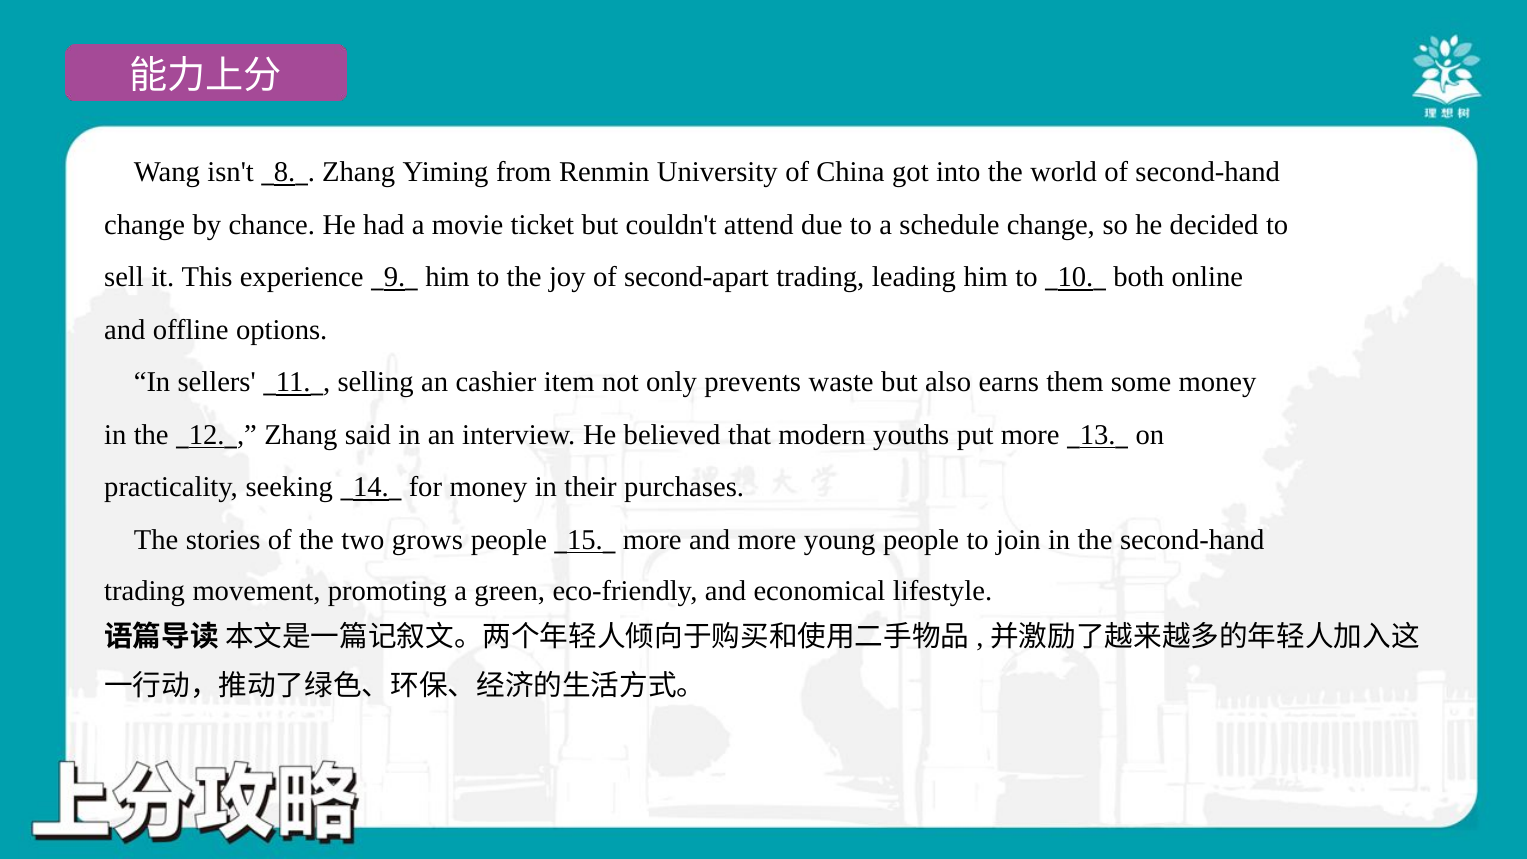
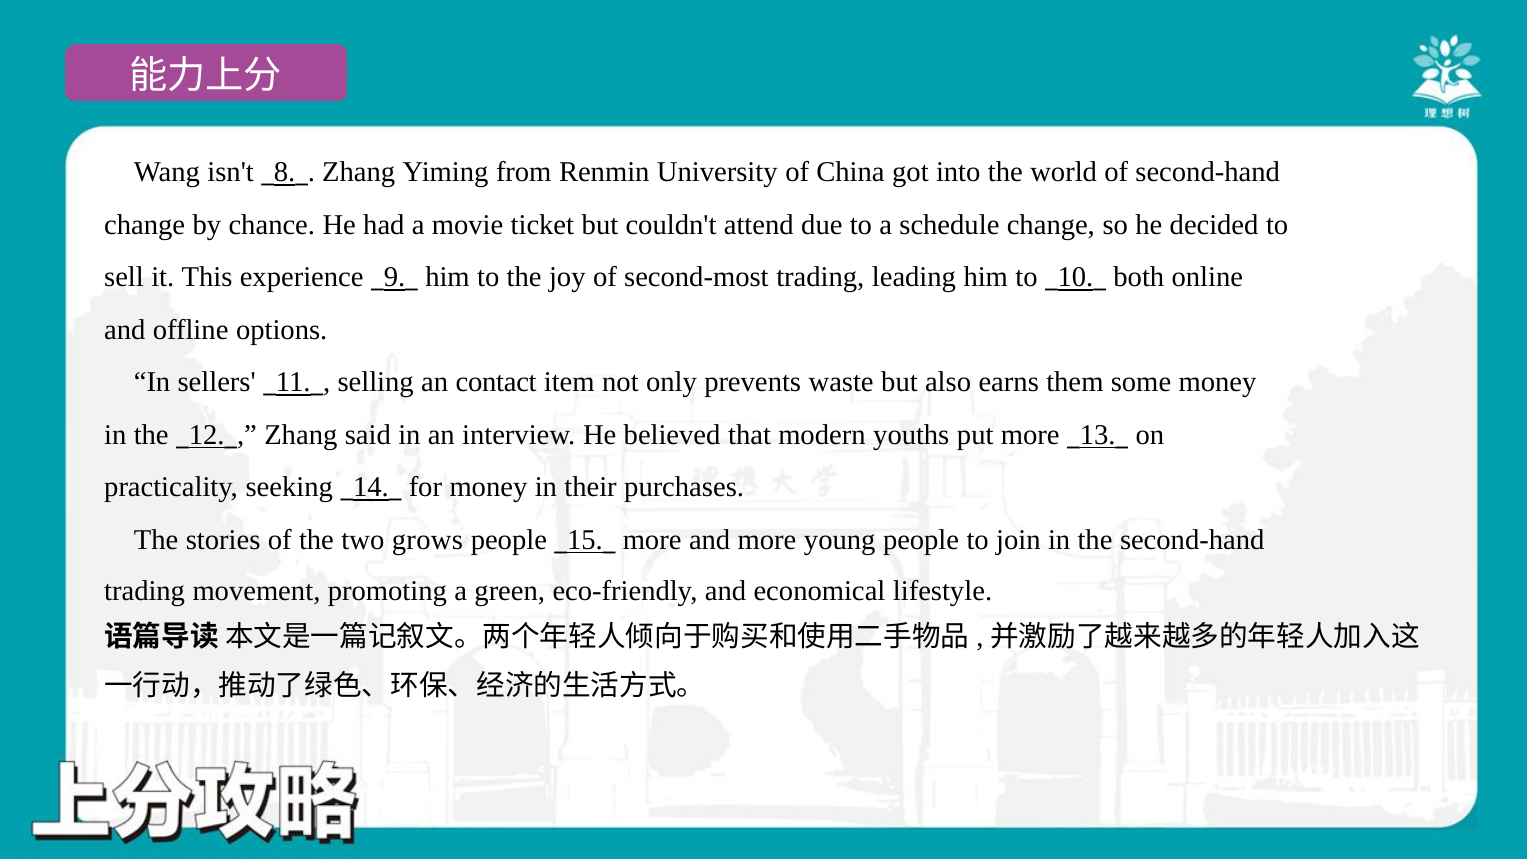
second-apart: second-apart -> second-most
cashier: cashier -> contact
